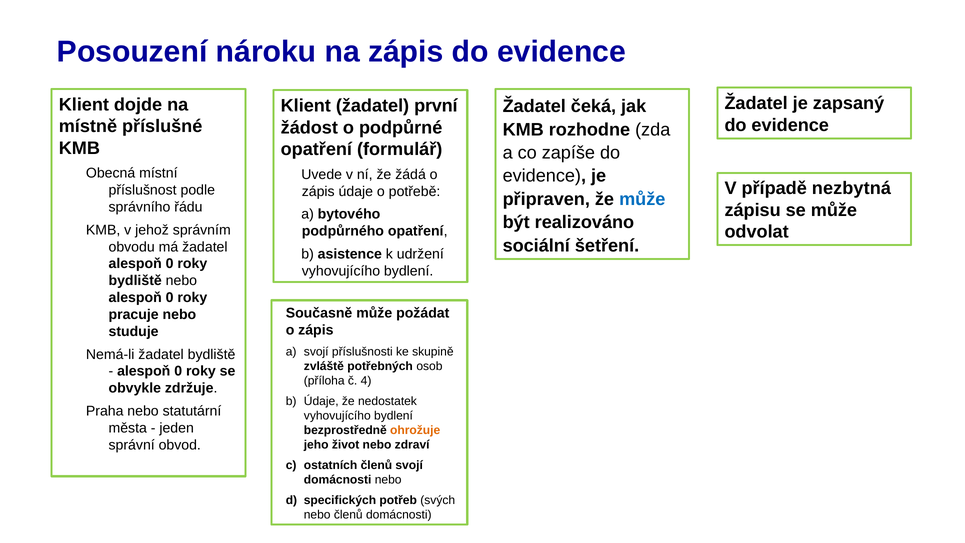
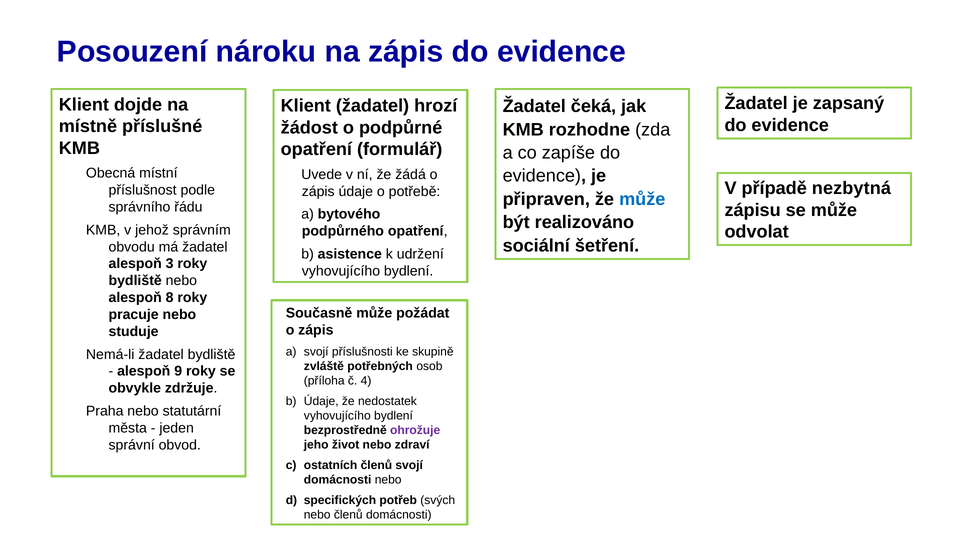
první: první -> hrozí
0 at (170, 264): 0 -> 3
0 at (170, 298): 0 -> 8
0 at (178, 371): 0 -> 9
ohrožuje colour: orange -> purple
